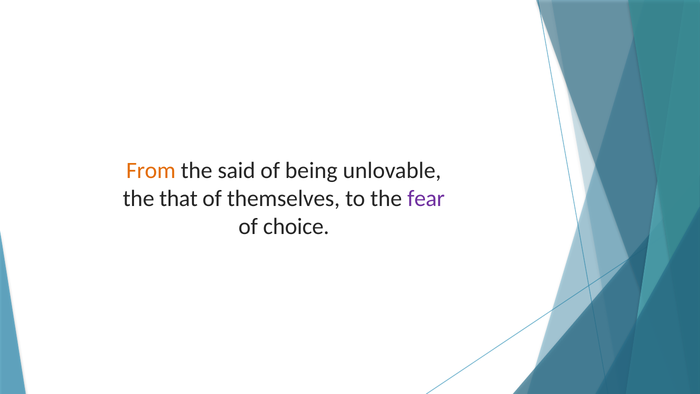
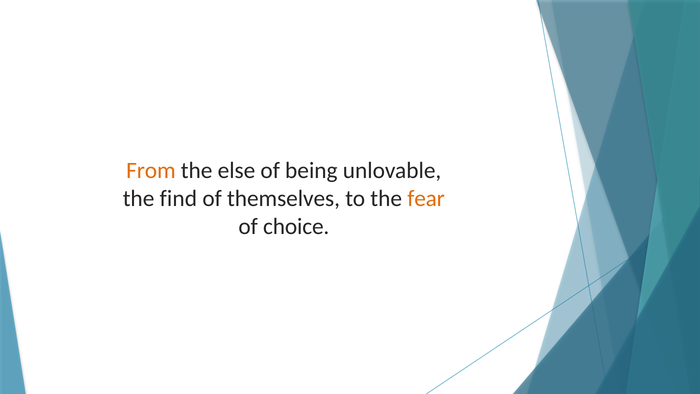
said: said -> else
that: that -> find
fear colour: purple -> orange
